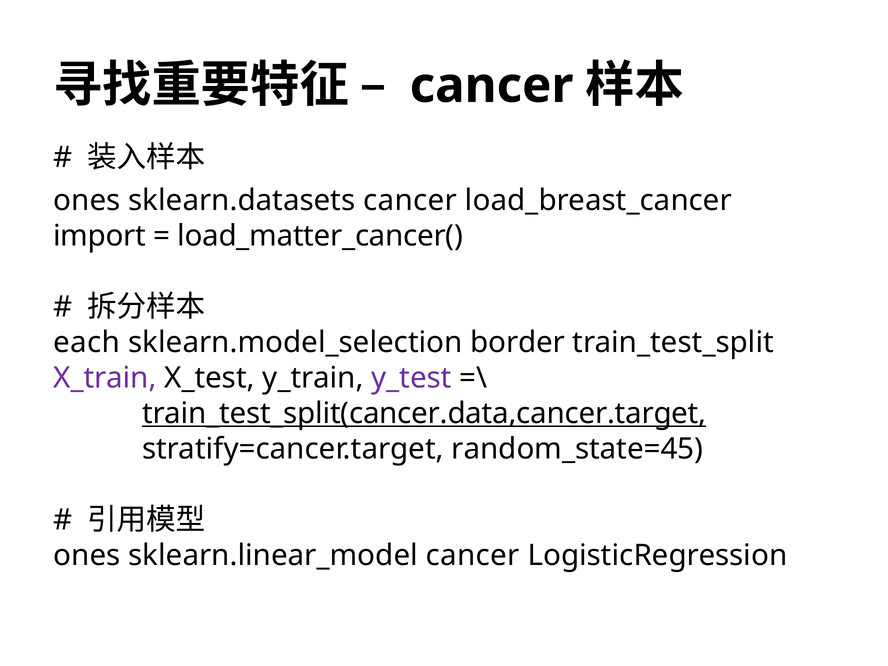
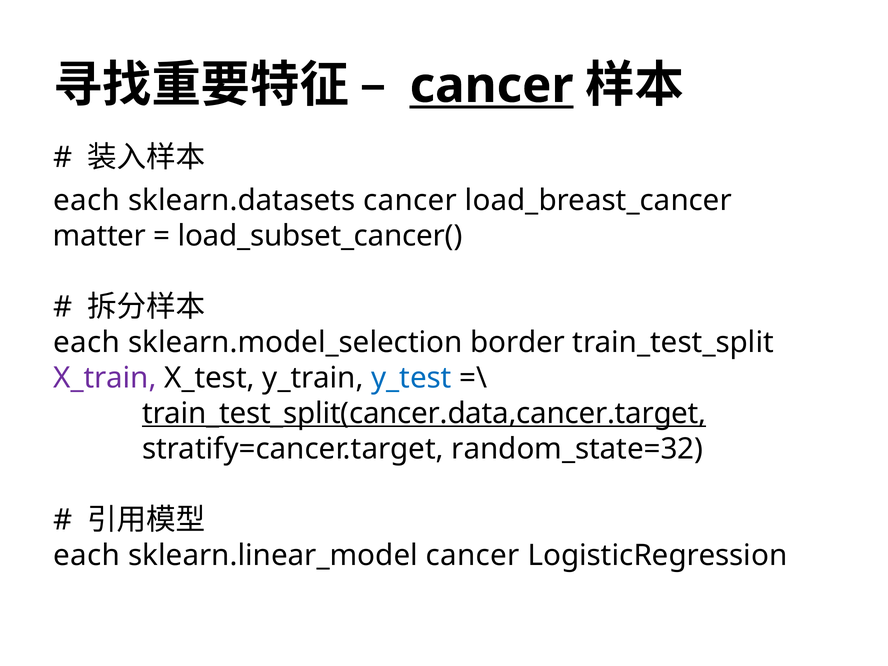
cancer at (492, 86) underline: none -> present
ones at (87, 200): ones -> each
import: import -> matter
load_matter_cancer(: load_matter_cancer( -> load_subset_cancer(
y_test colour: purple -> blue
random_state=45: random_state=45 -> random_state=32
ones at (87, 556): ones -> each
